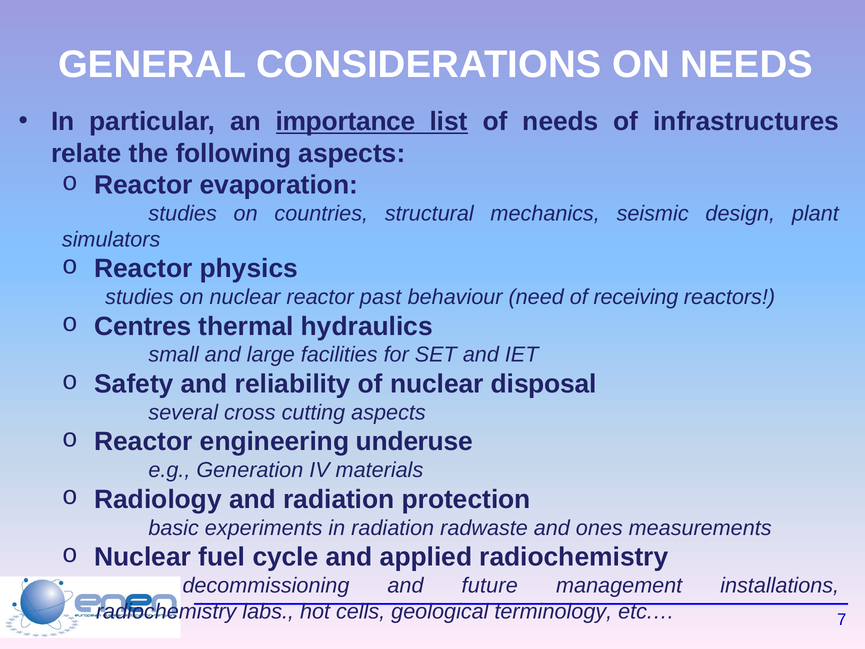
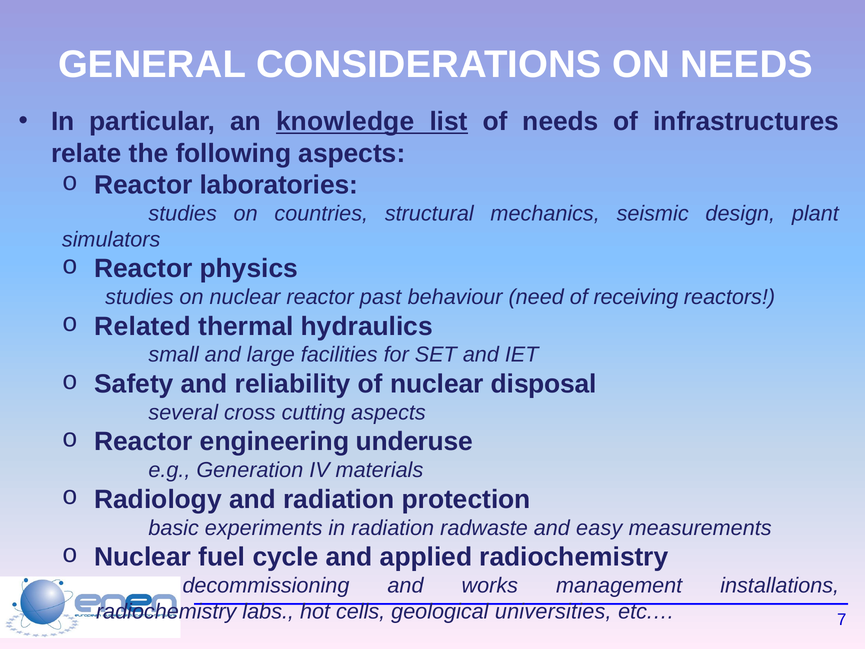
importance: importance -> knowledge
evaporation: evaporation -> laboratories
Centres: Centres -> Related
ones: ones -> easy
future: future -> works
terminology: terminology -> universities
